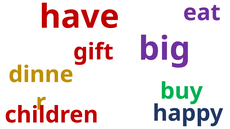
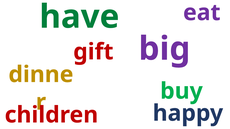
have colour: red -> green
